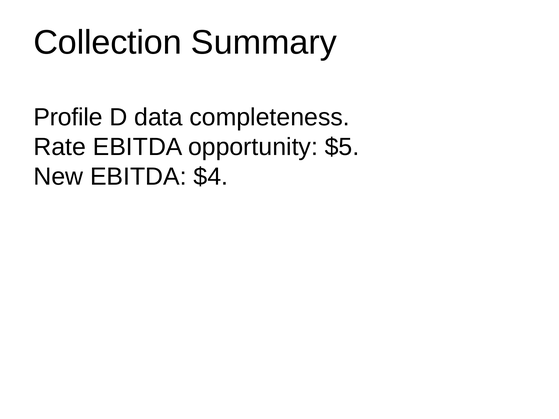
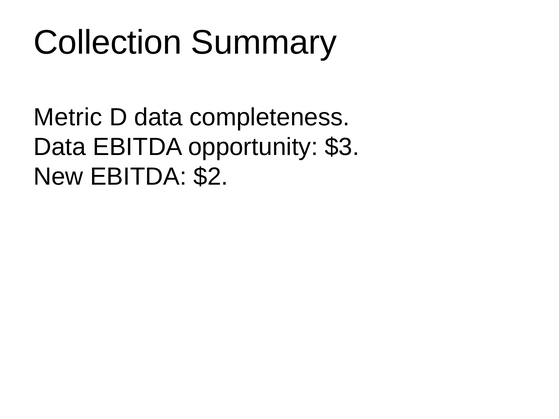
Profile: Profile -> Metric
Rate at (60, 147): Rate -> Data
$5: $5 -> $3
$4: $4 -> $2
